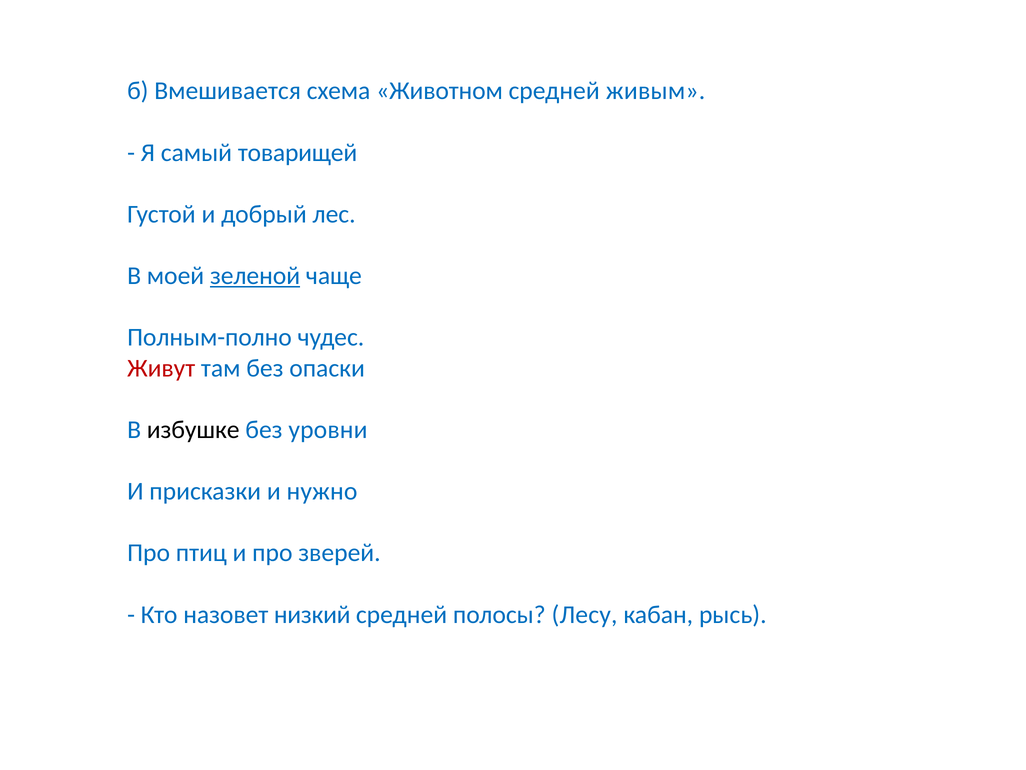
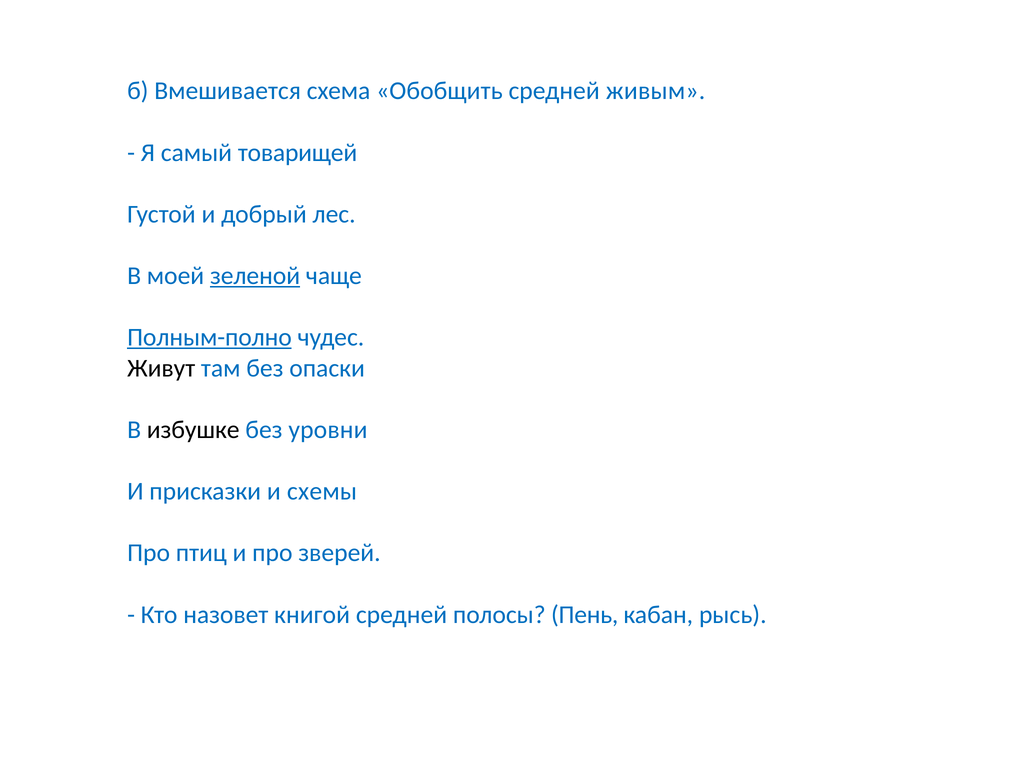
Животном: Животном -> Обобщить
Полным-полно underline: none -> present
Живут colour: red -> black
нужно: нужно -> схемы
низкий: низкий -> книгой
Лесу: Лесу -> Пень
